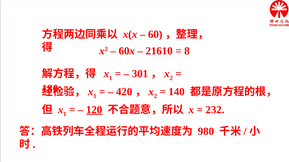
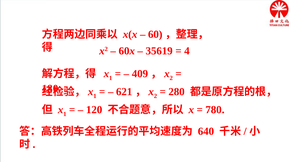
21610: 21610 -> 35619
8: 8 -> 4
301: 301 -> 409
420: 420 -> 621
140: 140 -> 280
120 underline: present -> none
232: 232 -> 780
980: 980 -> 640
